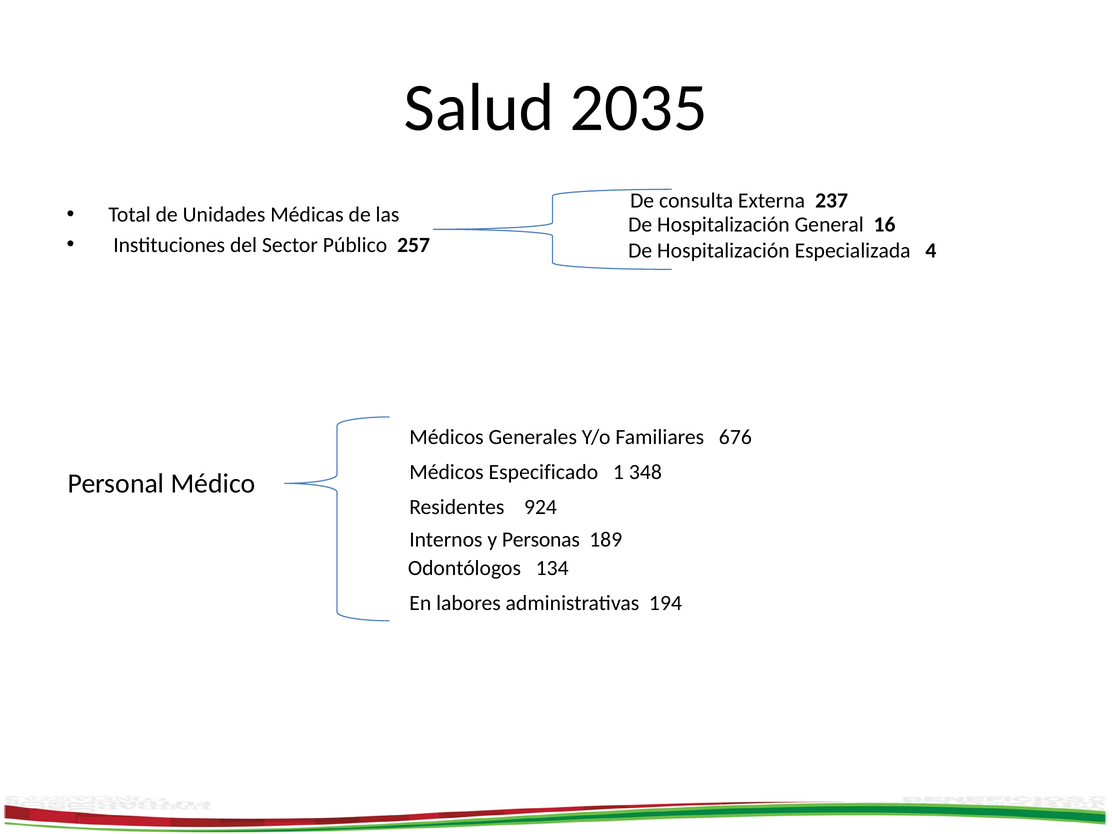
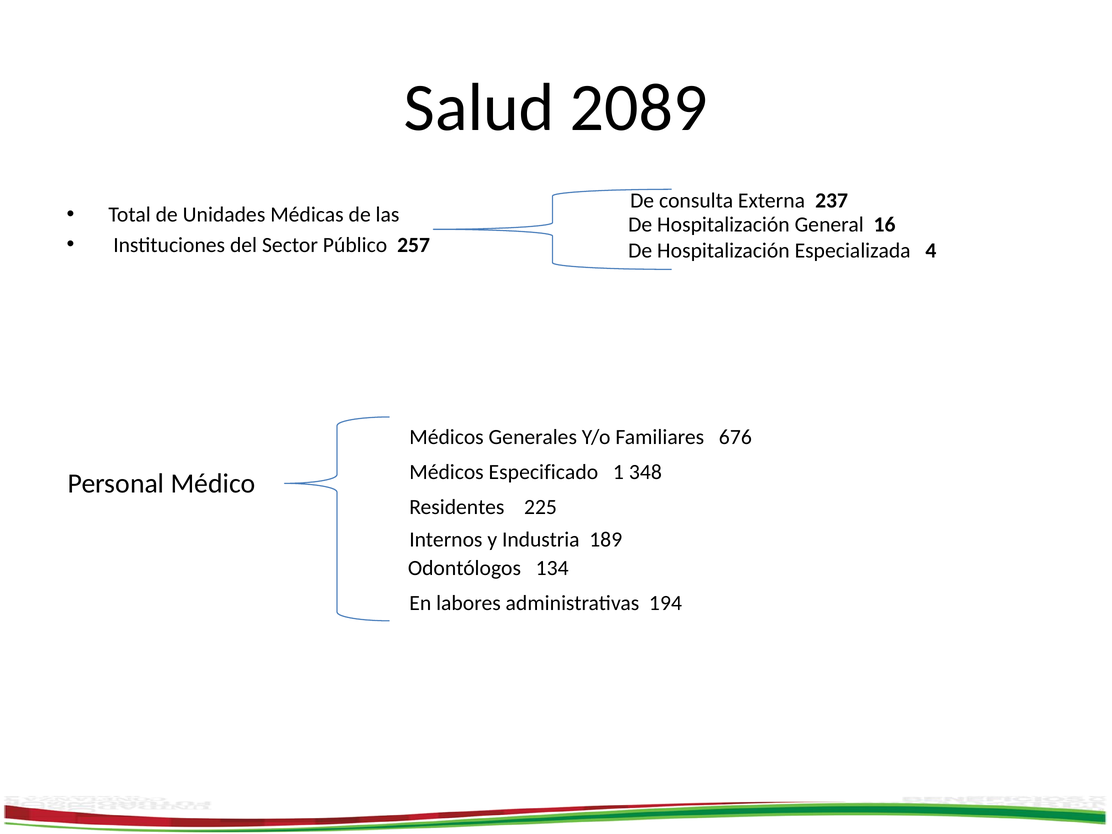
2035: 2035 -> 2089
924: 924 -> 225
Personas: Personas -> Industria
